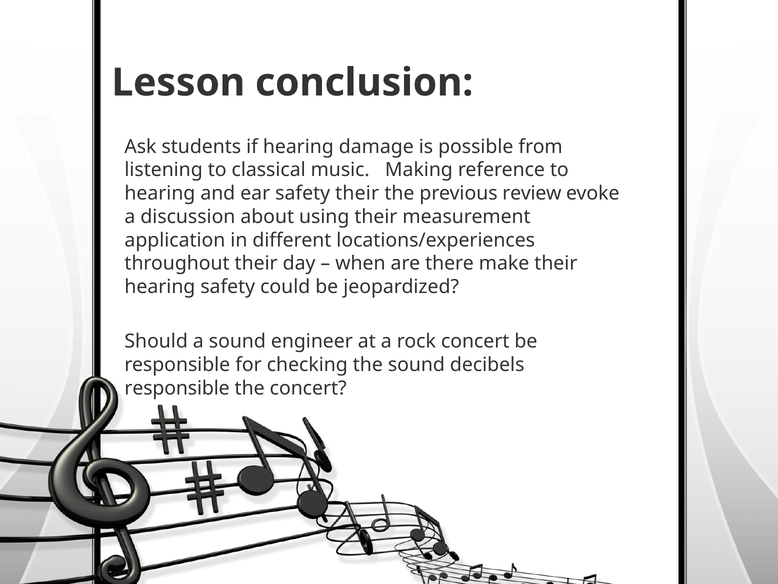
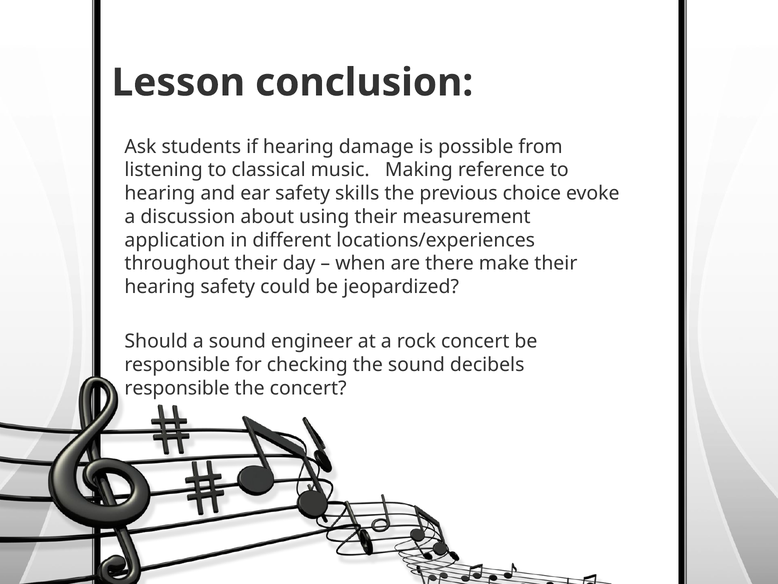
safety their: their -> skills
review: review -> choice
